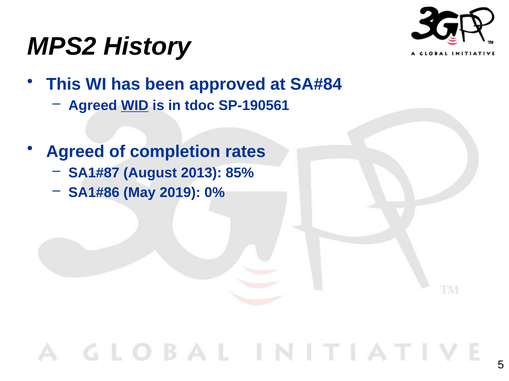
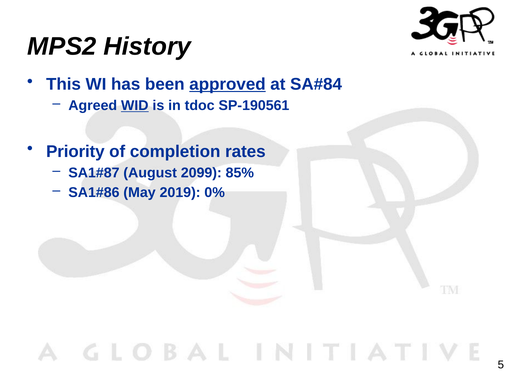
approved underline: none -> present
Agreed at (75, 152): Agreed -> Priority
2013: 2013 -> 2099
